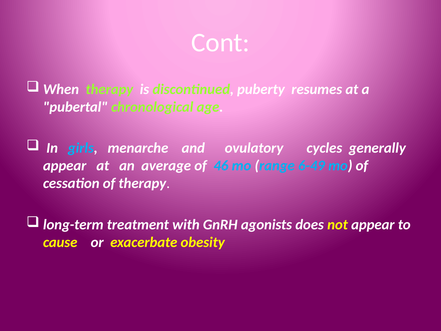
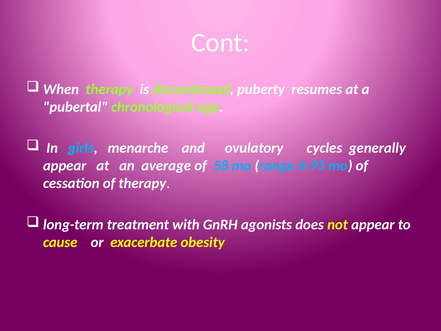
46: 46 -> 58
6-49: 6-49 -> 6-93
